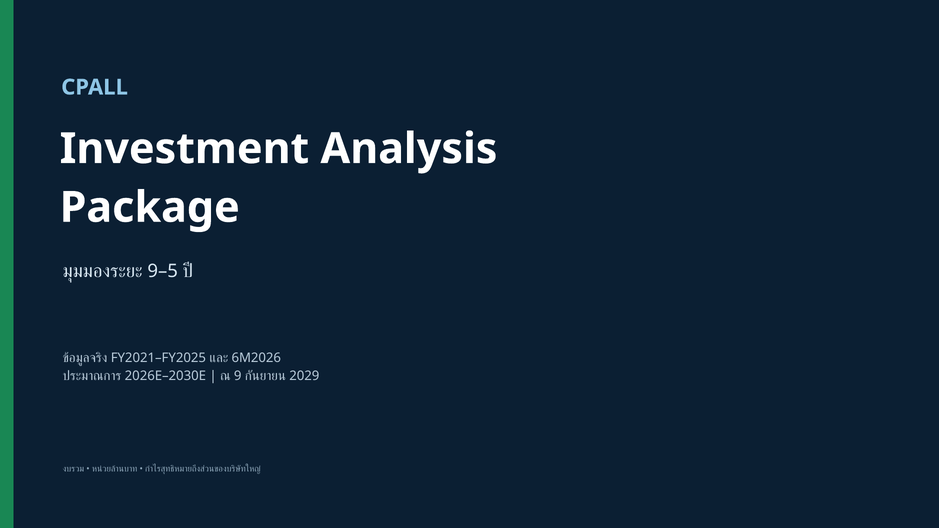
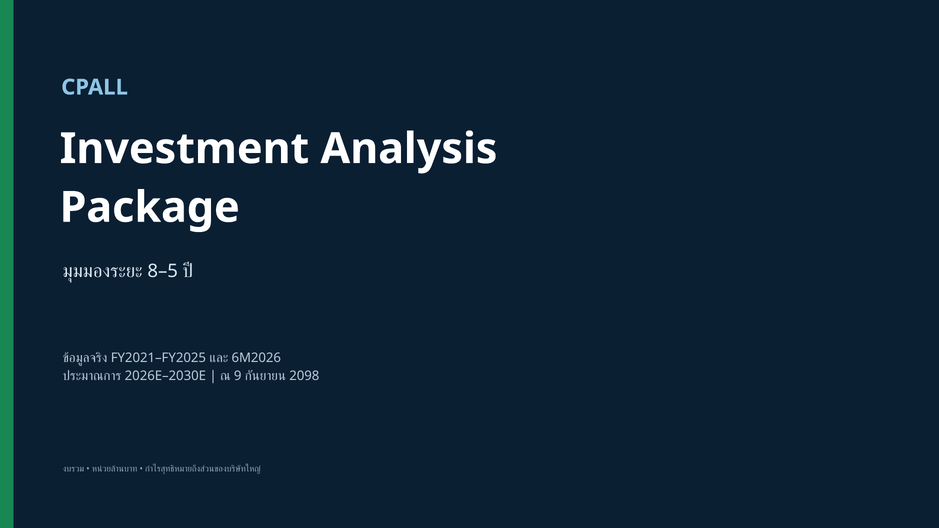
9–5: 9–5 -> 8–5
2029: 2029 -> 2098
